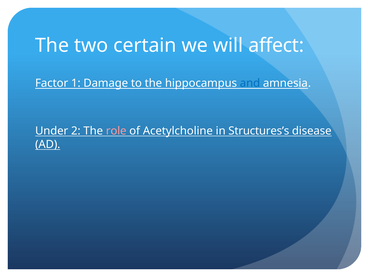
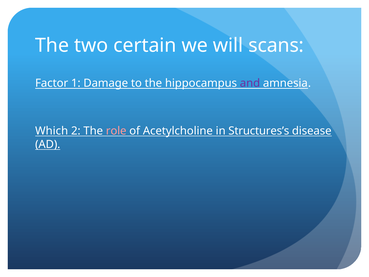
affect: affect -> scans
and colour: blue -> purple
Under: Under -> Which
